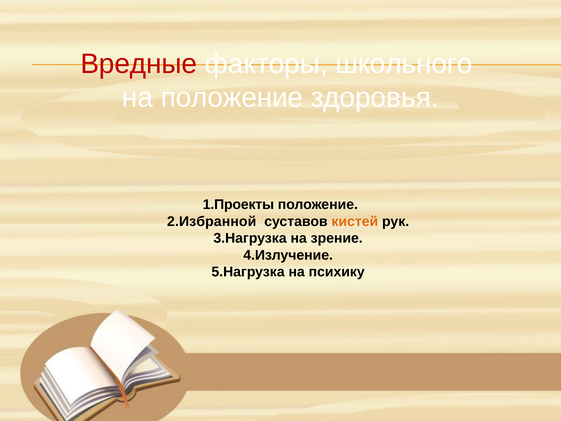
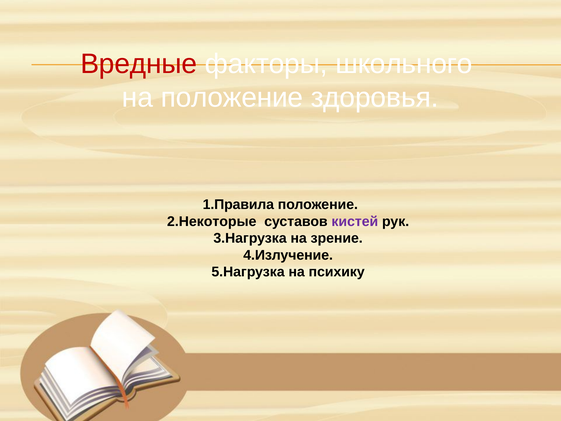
1.Проекты: 1.Проекты -> 1.Правила
2.Избранной: 2.Избранной -> 2.Некоторые
кистей colour: orange -> purple
